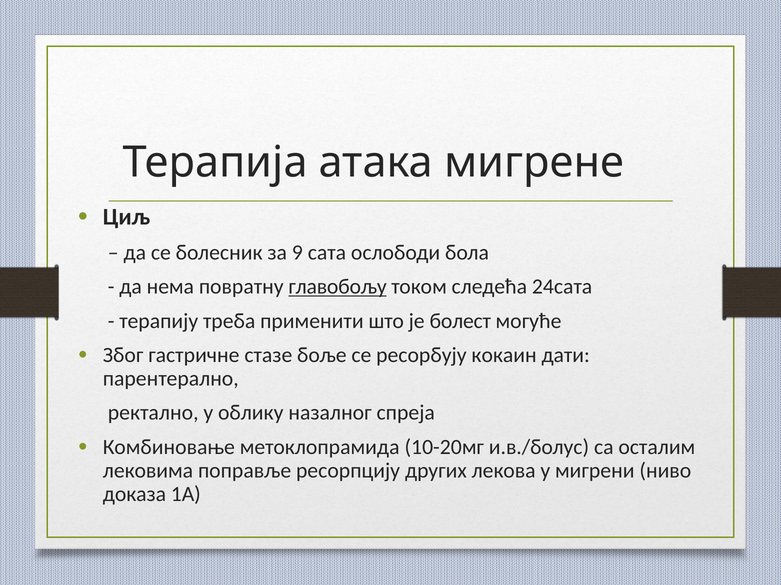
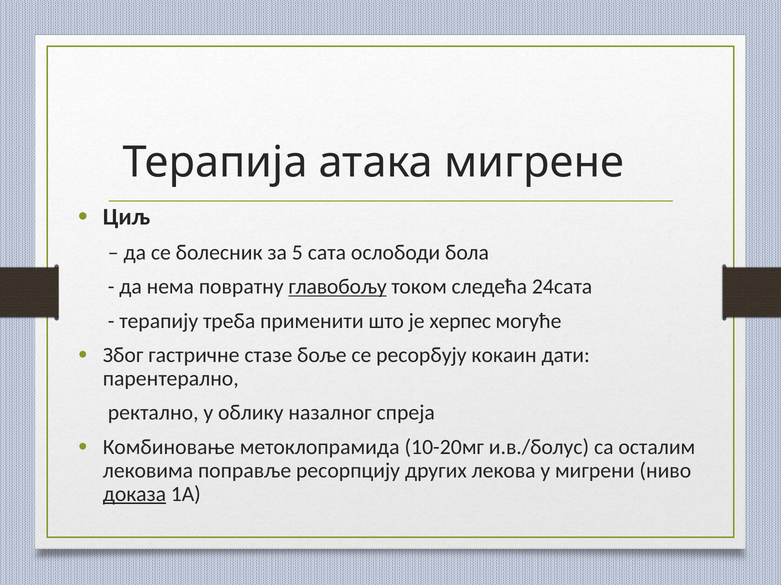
9: 9 -> 5
бoлeст: бoлeст -> херпес
доказа underline: none -> present
